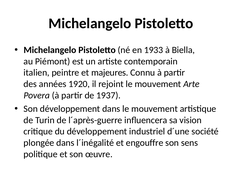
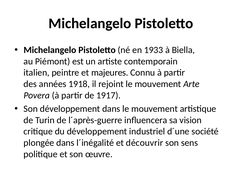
1920: 1920 -> 1918
1937: 1937 -> 1917
engouffre: engouffre -> découvrir
